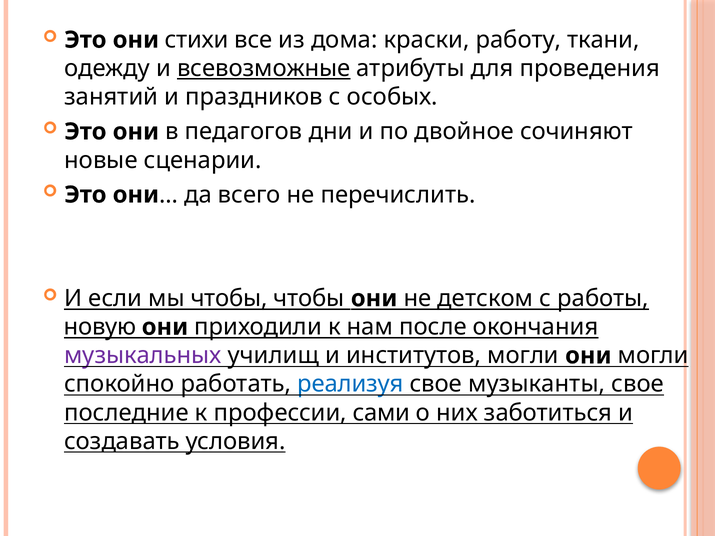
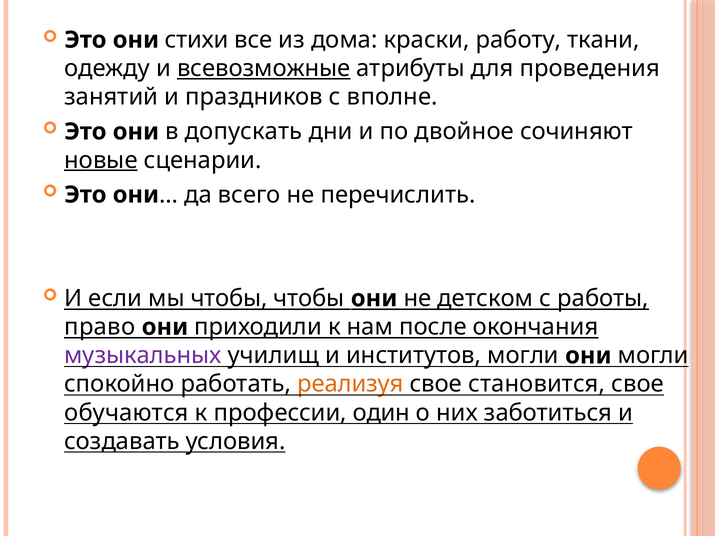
особых: особых -> вполне
педагогов: педагогов -> допускать
новые underline: none -> present
новую: новую -> право
реализуя colour: blue -> orange
музыканты: музыканты -> становится
последние: последние -> обучаются
сами: сами -> один
